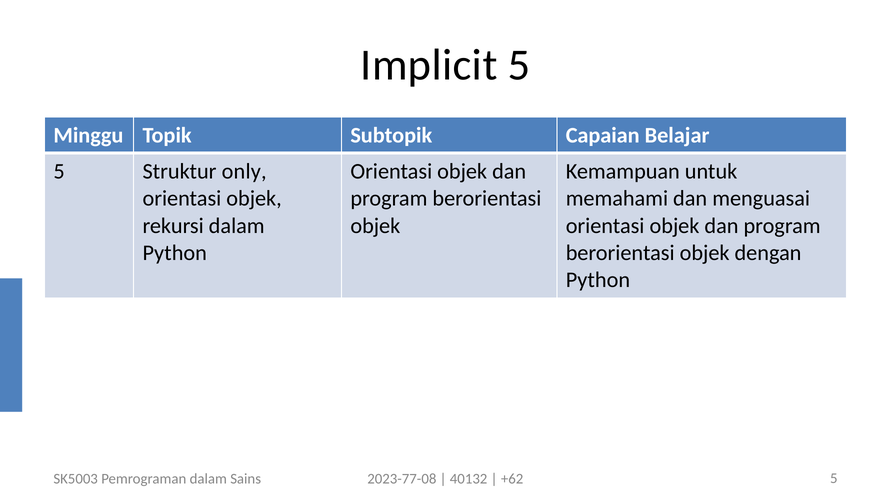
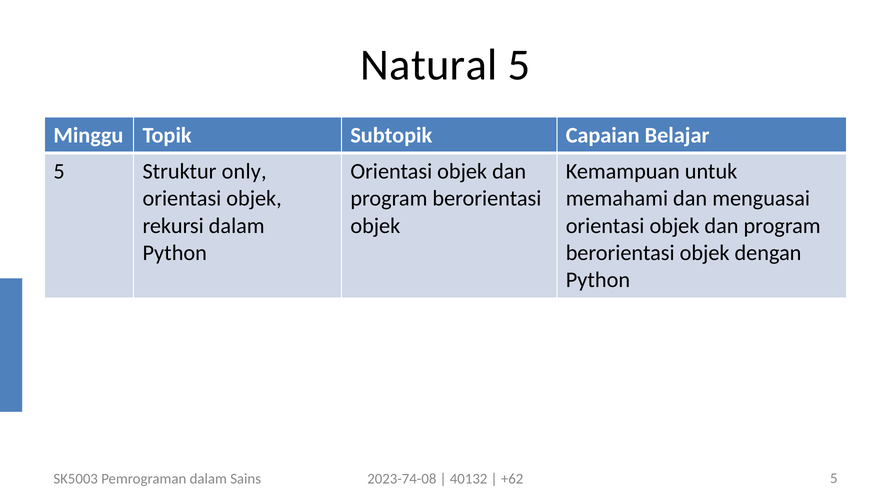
Implicit: Implicit -> Natural
2023-77-08: 2023-77-08 -> 2023-74-08
